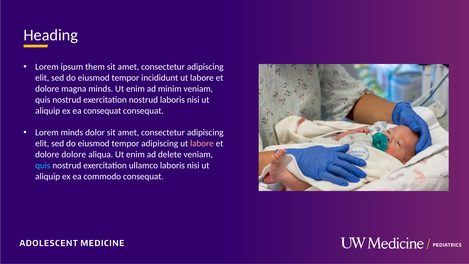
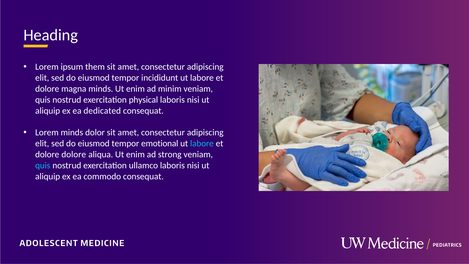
exercitation nostrud: nostrud -> physical
ea consequat: consequat -> dedicated
tempor adipiscing: adipiscing -> emotional
labore at (202, 143) colour: pink -> light blue
delete: delete -> strong
